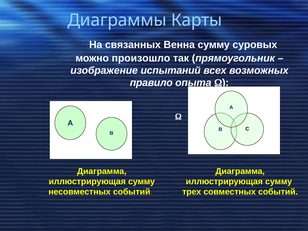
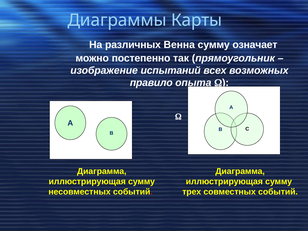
связанных: связанных -> различных
суровых: суровых -> означает
произошло: произошло -> постепенно
